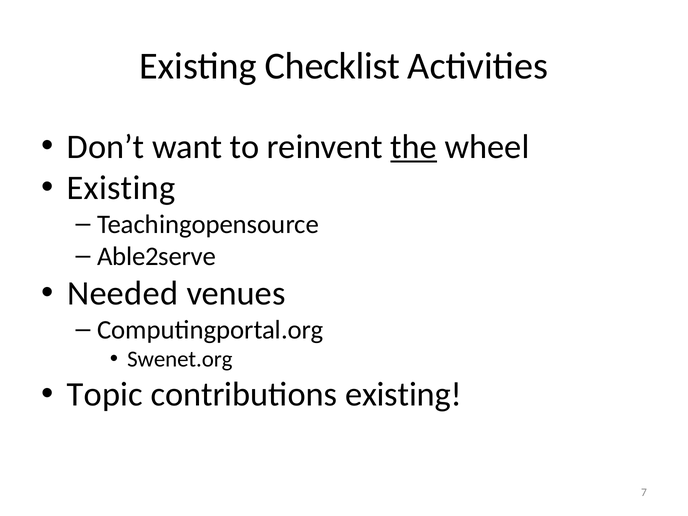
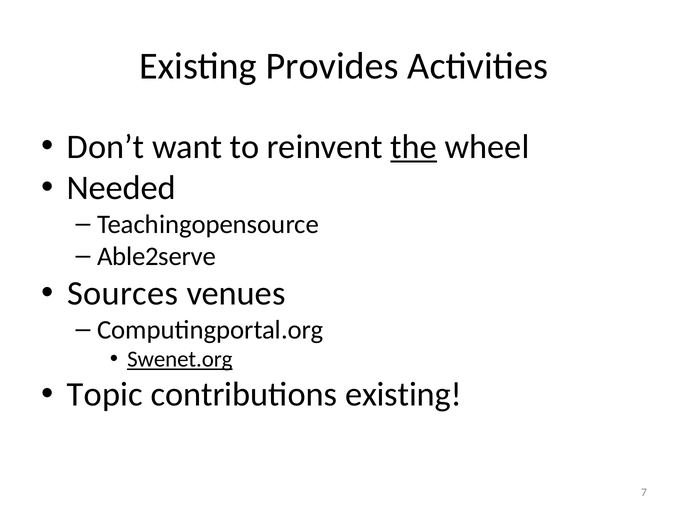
Checklist: Checklist -> Provides
Existing at (121, 188): Existing -> Needed
Needed: Needed -> Sources
Swenet.org underline: none -> present
